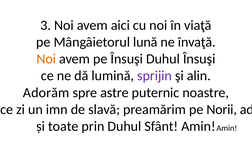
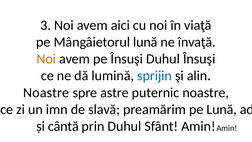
sprijin colour: purple -> blue
Adorăm at (46, 92): Adorăm -> Noastre
pe Norii: Norii -> Lună
toate: toate -> cântă
